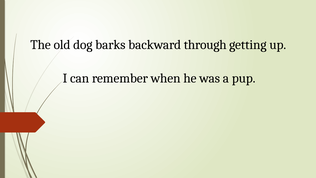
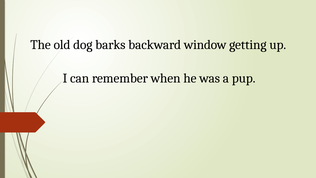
through: through -> window
